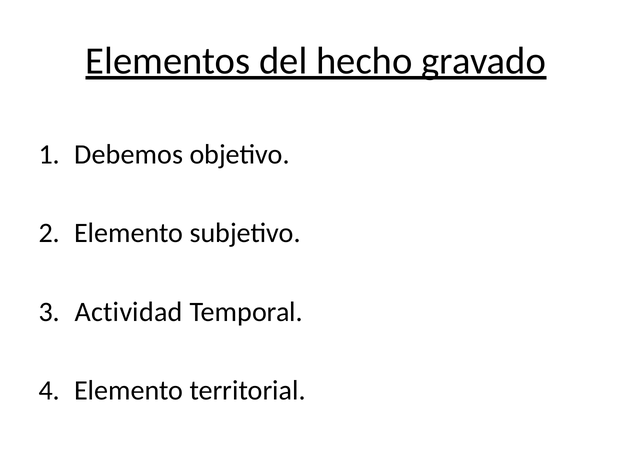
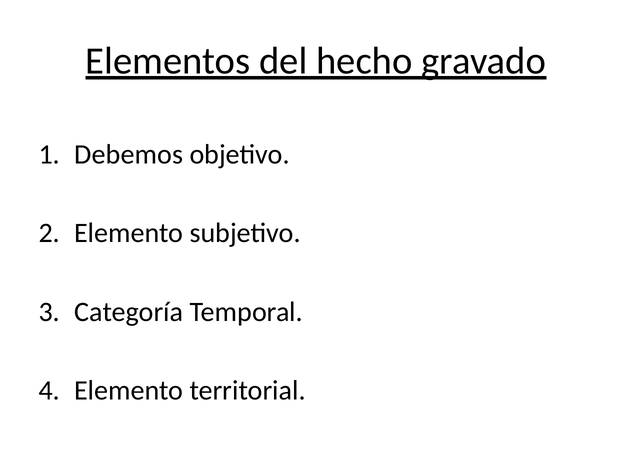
Actividad: Actividad -> Categoría
